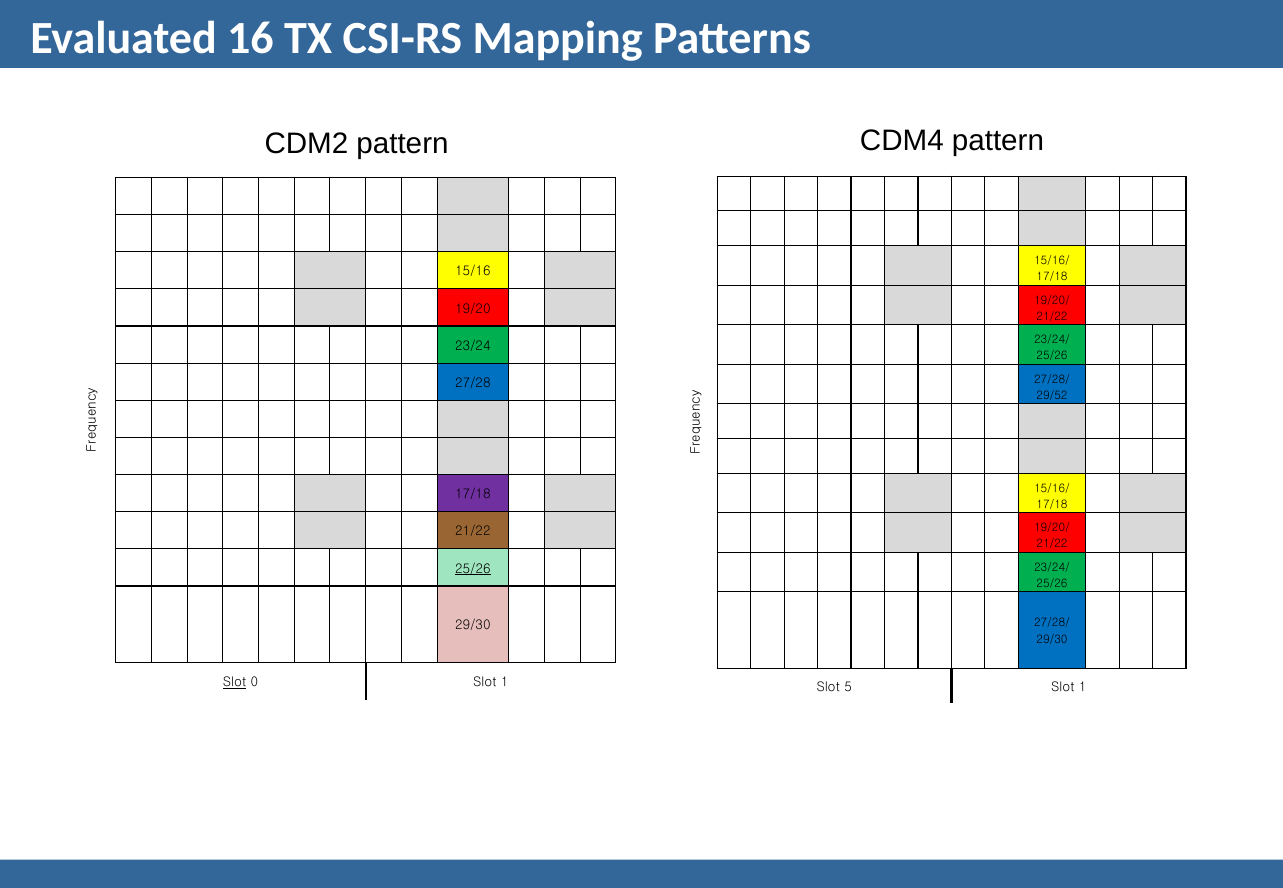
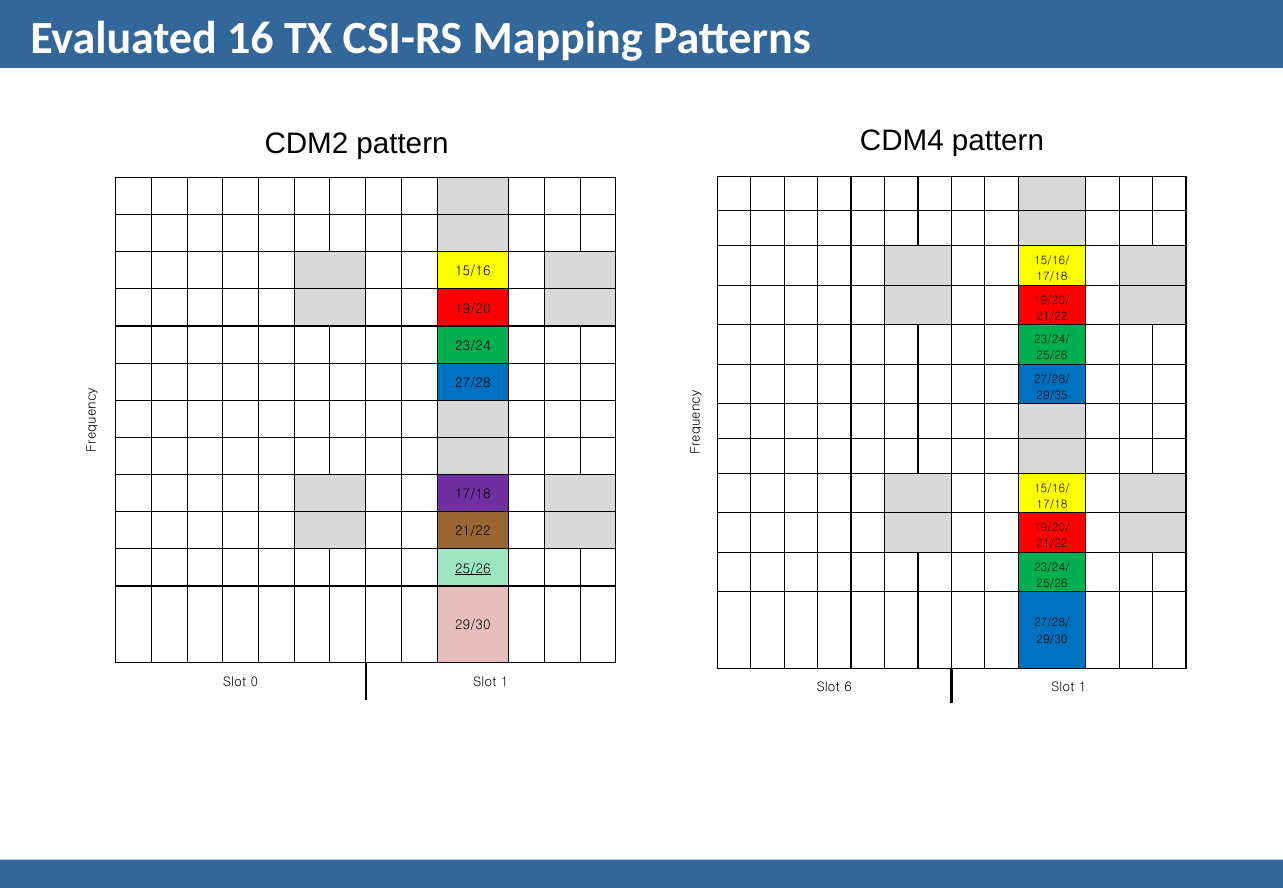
29/52: 29/52 -> 29/35
Slot at (235, 683) underline: present -> none
5: 5 -> 6
